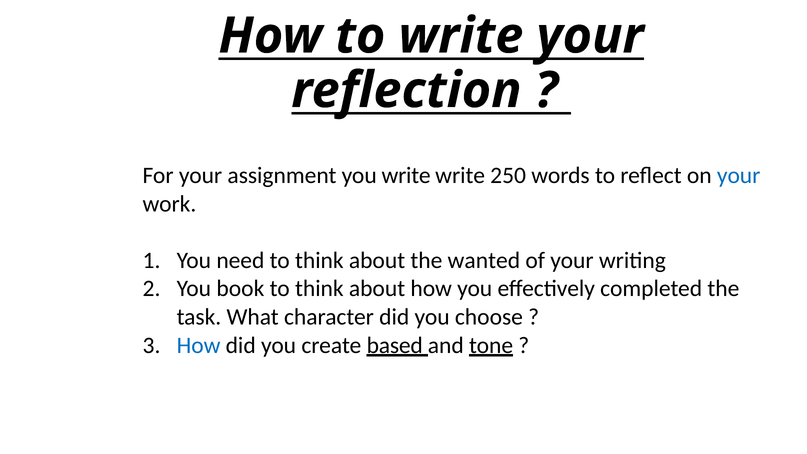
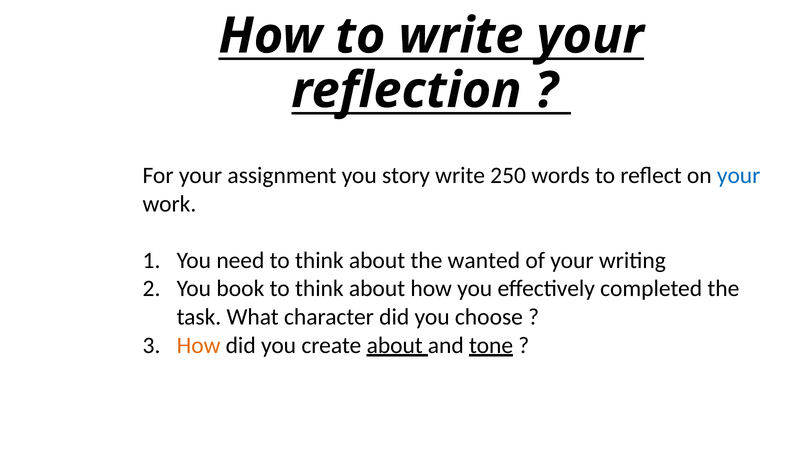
you write: write -> story
How at (199, 345) colour: blue -> orange
create based: based -> about
